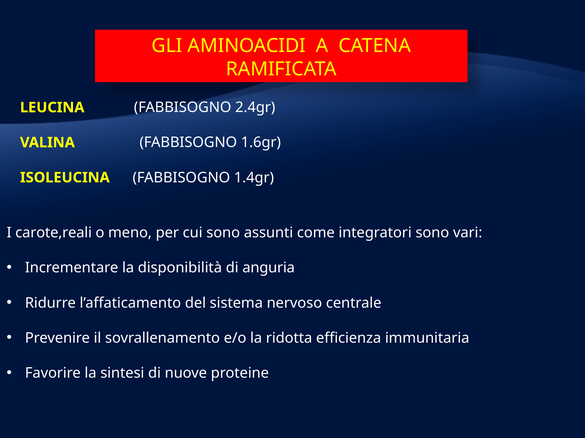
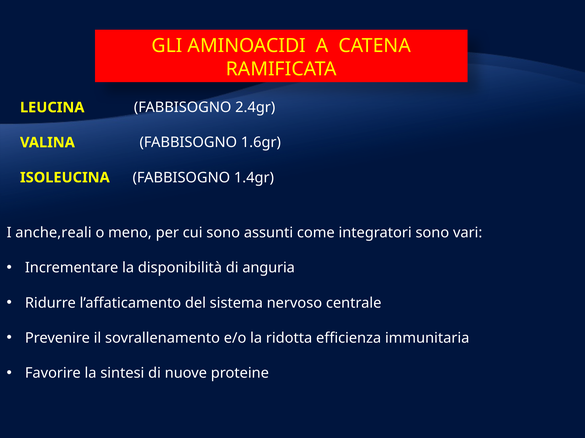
carote,reali: carote,reali -> anche,reali
